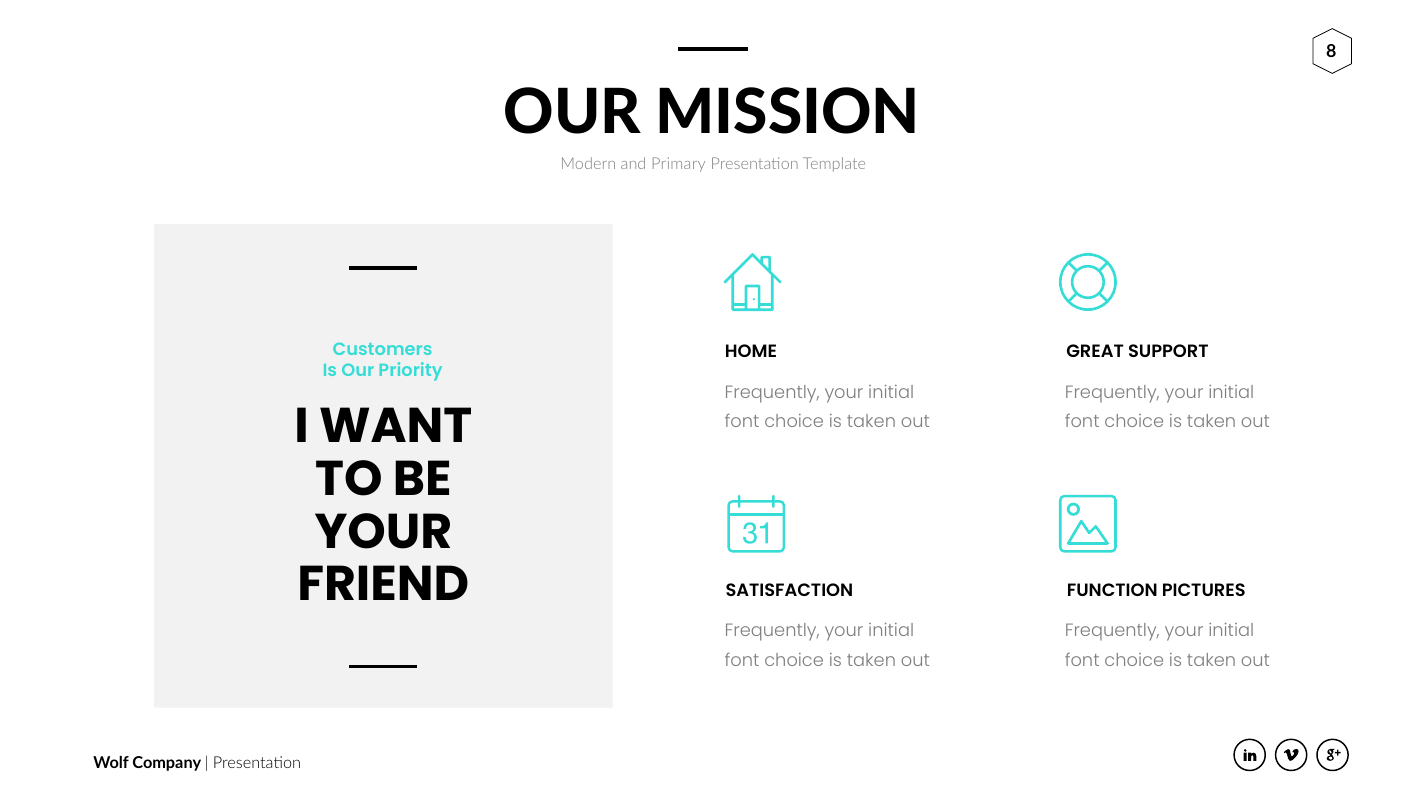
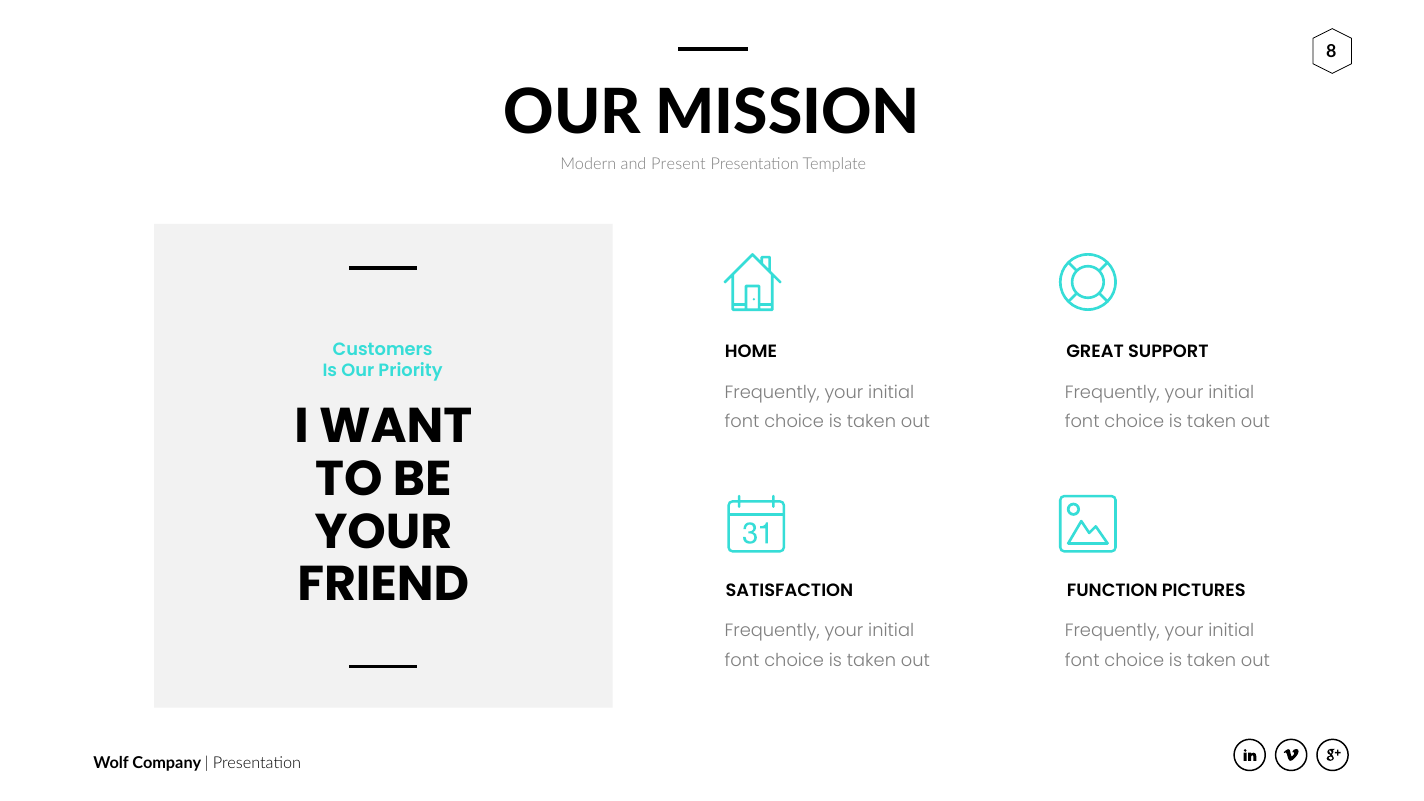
Primary: Primary -> Present
